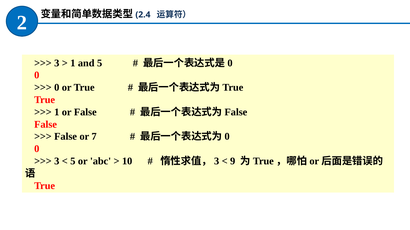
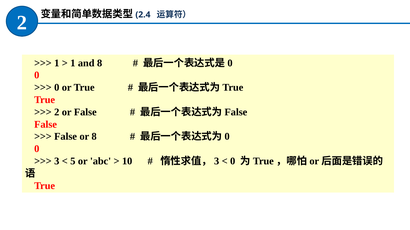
3 at (57, 63): 3 -> 1
and 5: 5 -> 8
1 at (57, 112): 1 -> 2
or 7: 7 -> 8
9 at (233, 161): 9 -> 0
